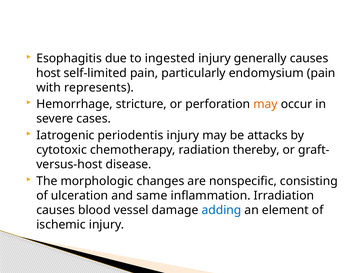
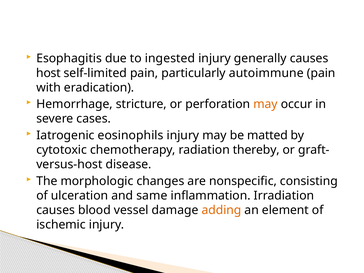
endomysium: endomysium -> autoimmune
represents: represents -> eradication
periodentis: periodentis -> eosinophils
attacks: attacks -> matted
adding colour: blue -> orange
